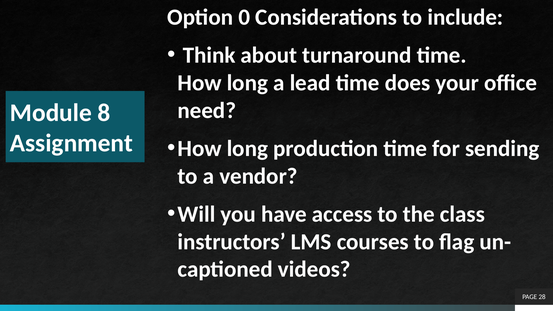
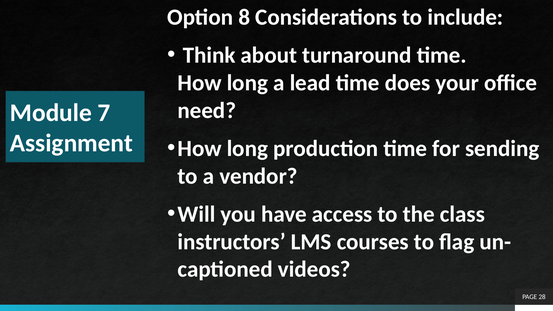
0: 0 -> 8
8: 8 -> 7
